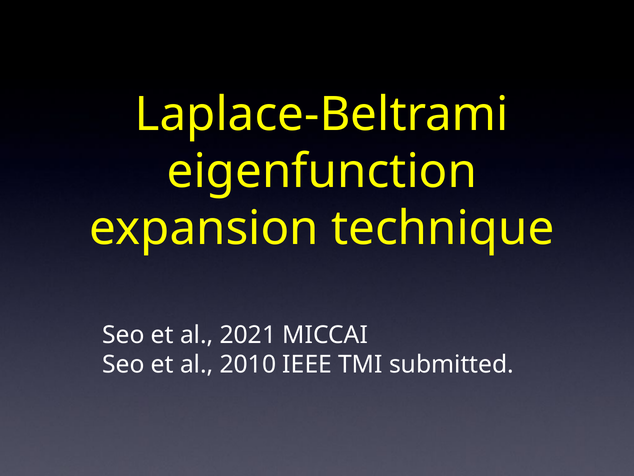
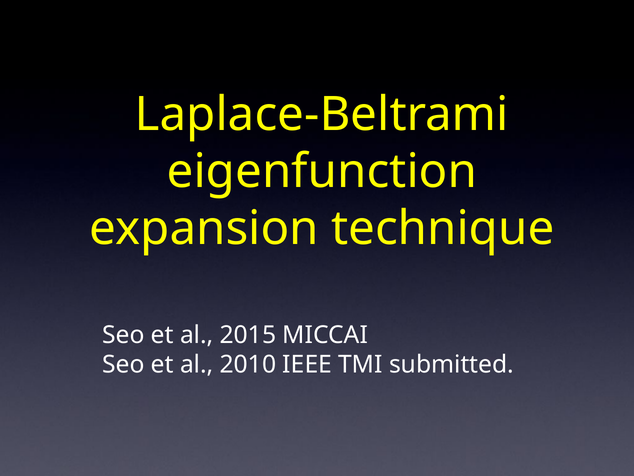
2021: 2021 -> 2015
